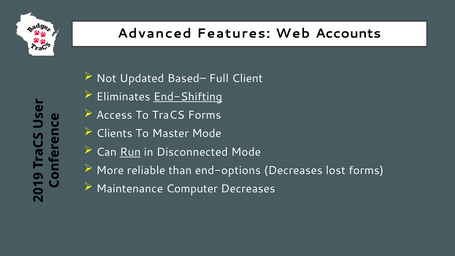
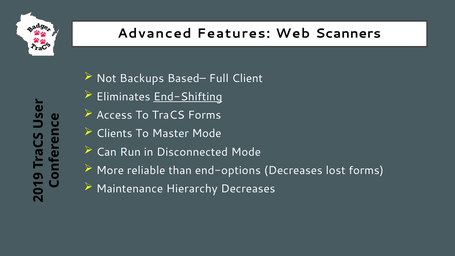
Accounts: Accounts -> Scanners
Updated: Updated -> Backups
Run underline: present -> none
Computer: Computer -> Hierarchy
